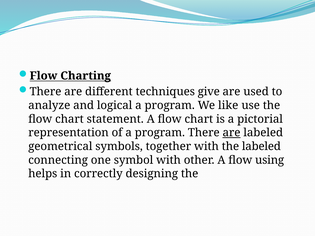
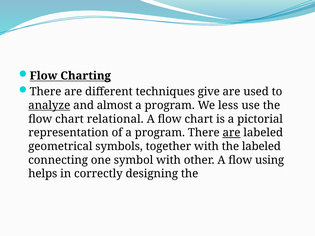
analyze underline: none -> present
logical: logical -> almost
like: like -> less
statement: statement -> relational
